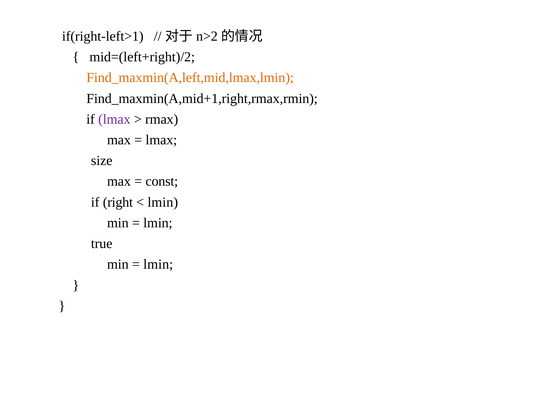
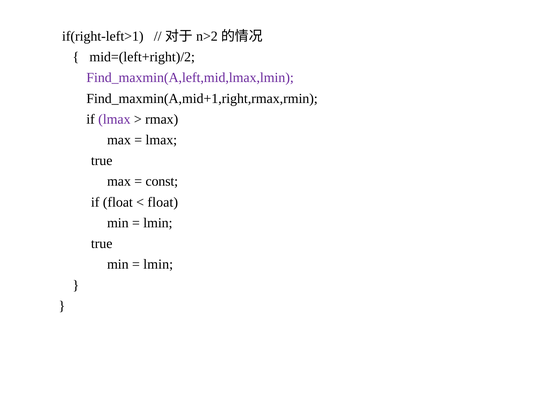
Find_maxmin(A,left,mid,lmax,lmin colour: orange -> purple
size at (102, 161): size -> true
if right: right -> float
lmin at (163, 202): lmin -> float
